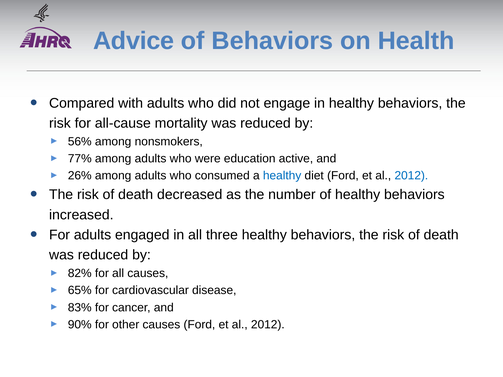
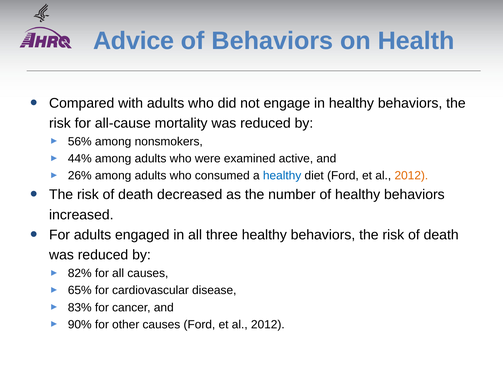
77%: 77% -> 44%
education: education -> examined
2012 at (411, 176) colour: blue -> orange
